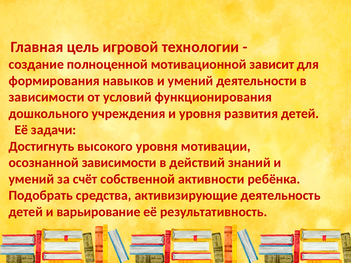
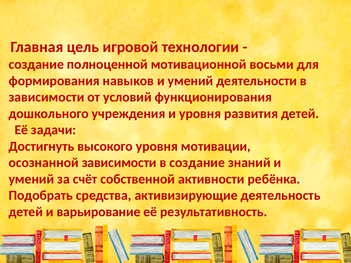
зависит: зависит -> восьми
в действий: действий -> создание
